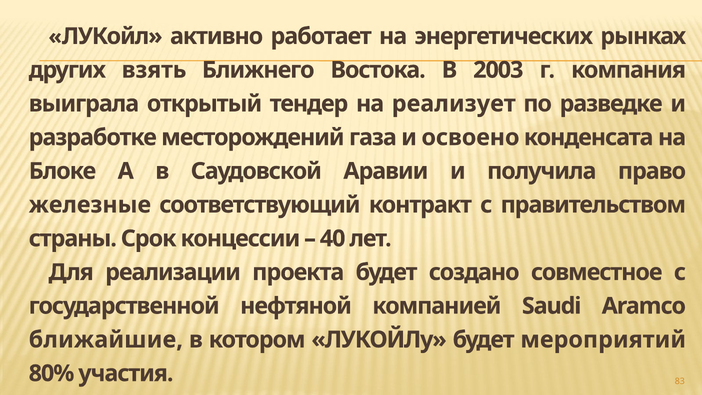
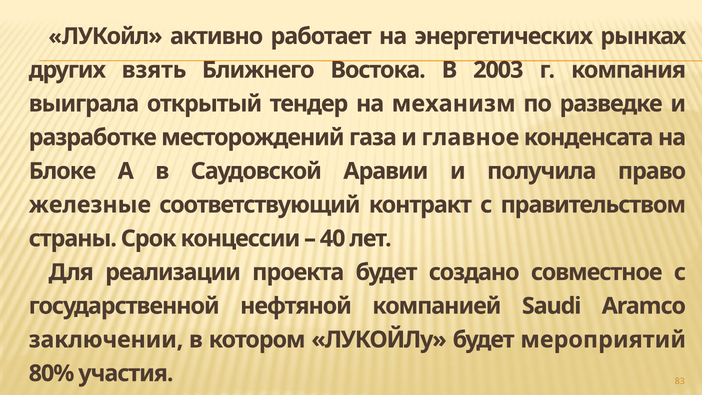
реализует: реализует -> механизм
освоено: освоено -> главное
ближайшие: ближайшие -> заключении
